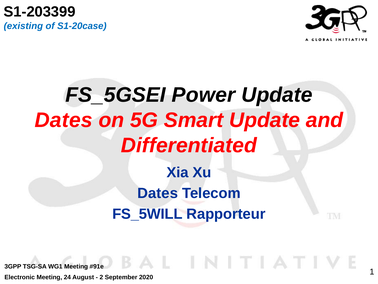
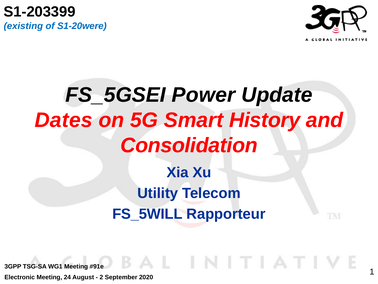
S1-20case: S1-20case -> S1-20were
Smart Update: Update -> History
Differentiated: Differentiated -> Consolidation
Dates at (158, 193): Dates -> Utility
